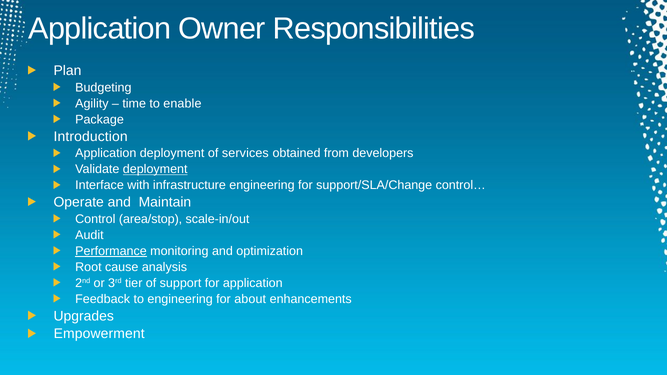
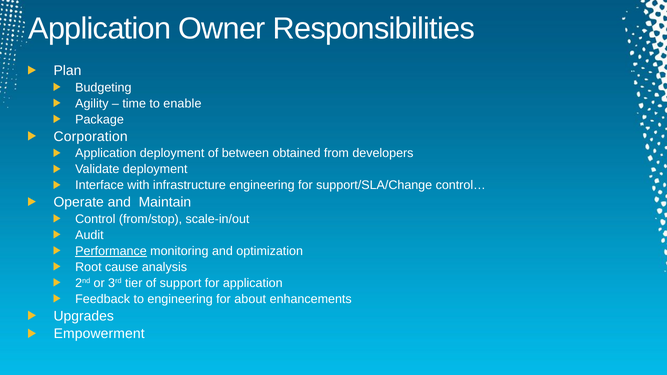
Introduction: Introduction -> Corporation
services: services -> between
deployment at (155, 169) underline: present -> none
area/stop: area/stop -> from/stop
